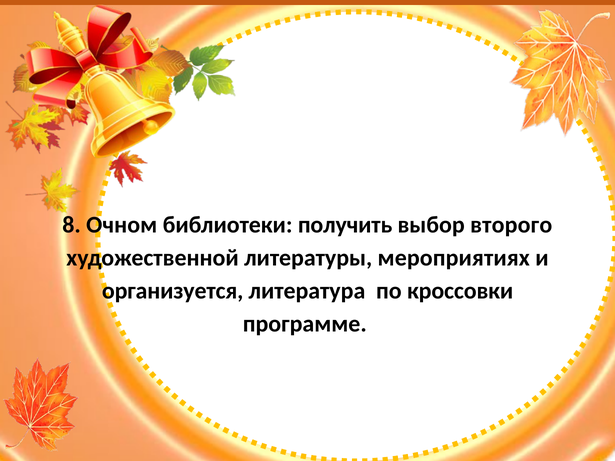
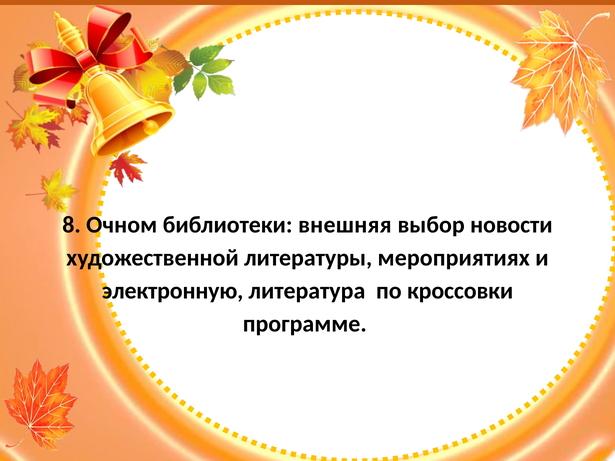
получить: получить -> внешняя
второго: второго -> новости
организуется: организуется -> электронную
